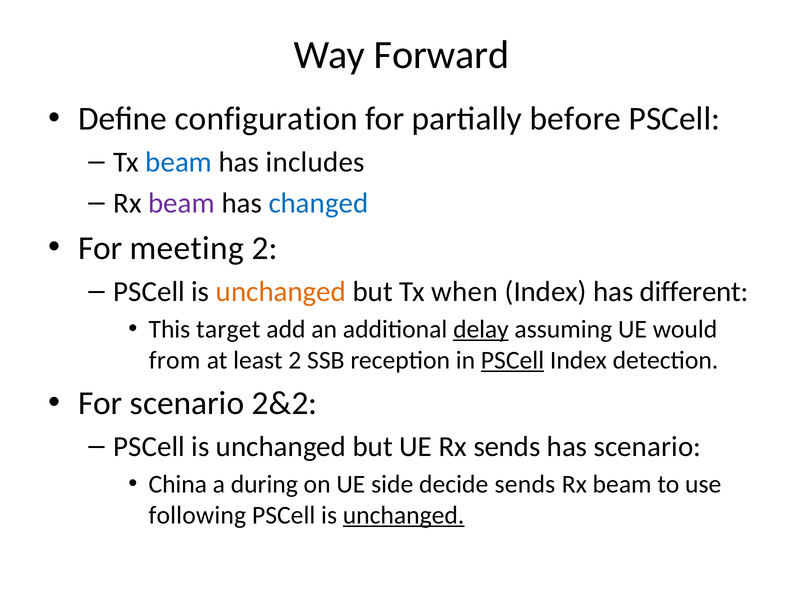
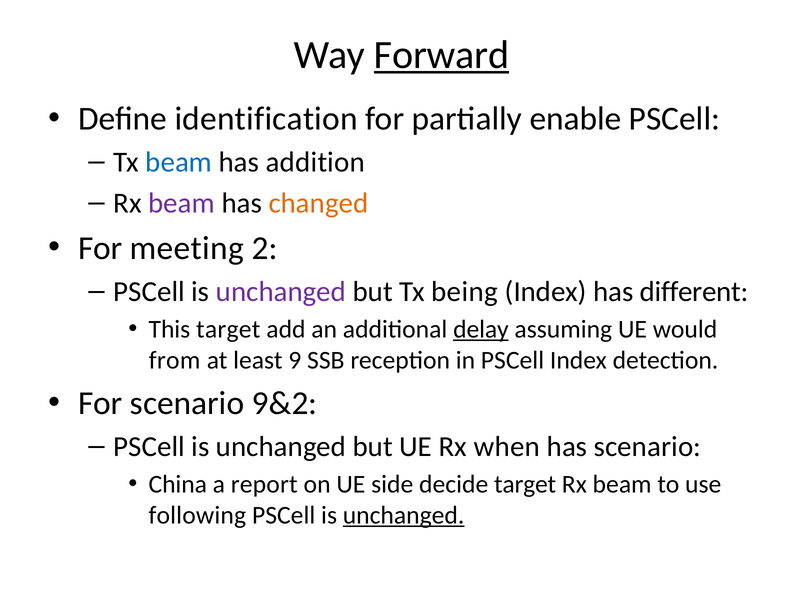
Forward underline: none -> present
configuration: configuration -> identification
before: before -> enable
includes: includes -> addition
changed colour: blue -> orange
unchanged at (281, 292) colour: orange -> purple
when: when -> being
least 2: 2 -> 9
PSCell at (513, 360) underline: present -> none
2&2: 2&2 -> 9&2
Rx sends: sends -> when
during: during -> report
decide sends: sends -> target
